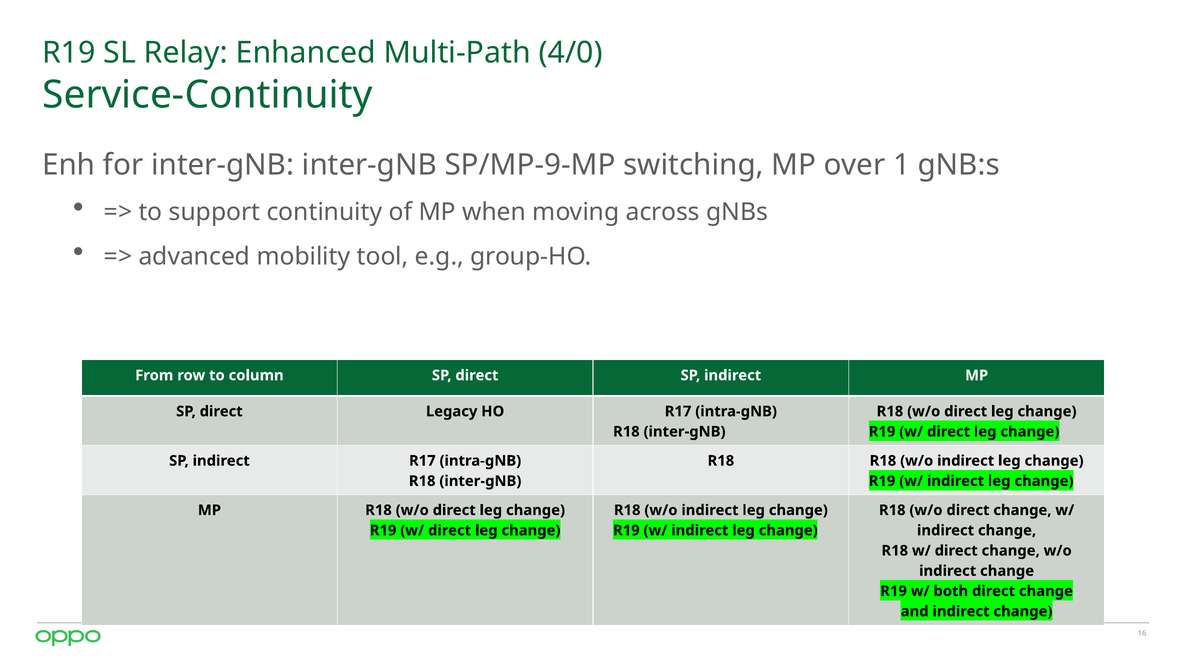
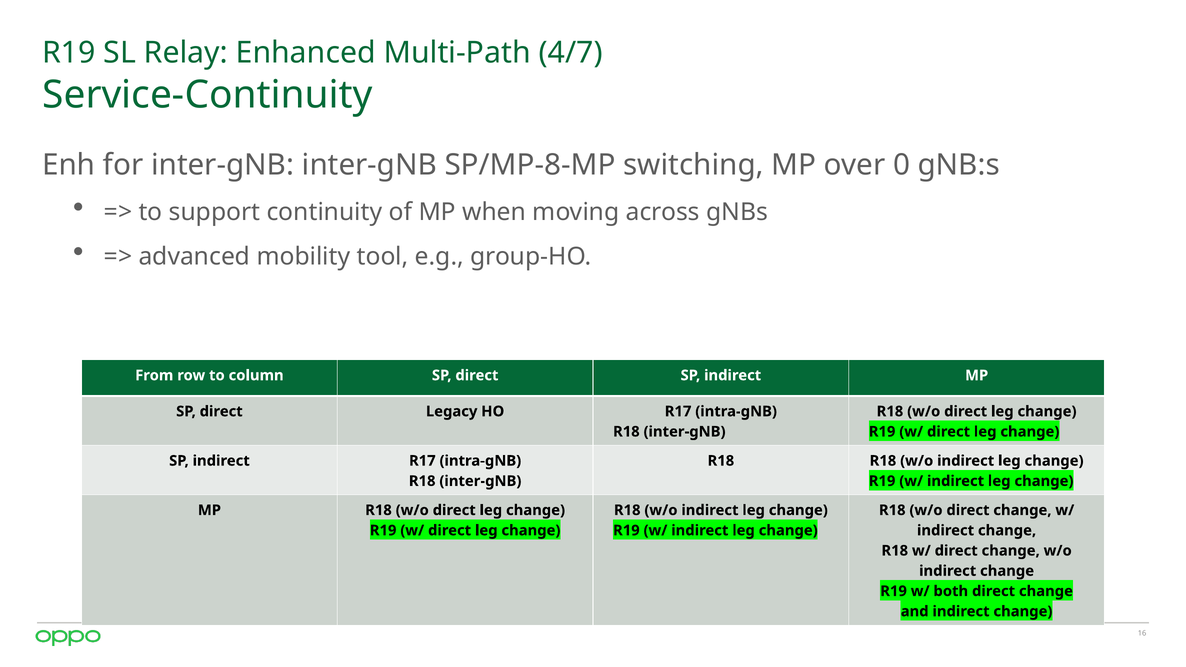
4/0: 4/0 -> 4/7
SP/MP-9-MP: SP/MP-9-MP -> SP/MP-8-MP
1: 1 -> 0
